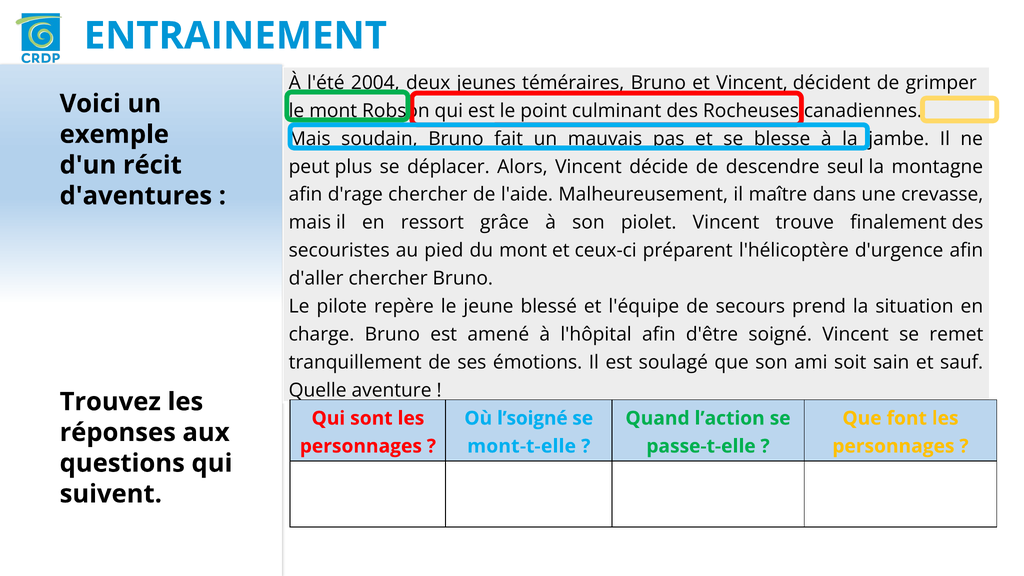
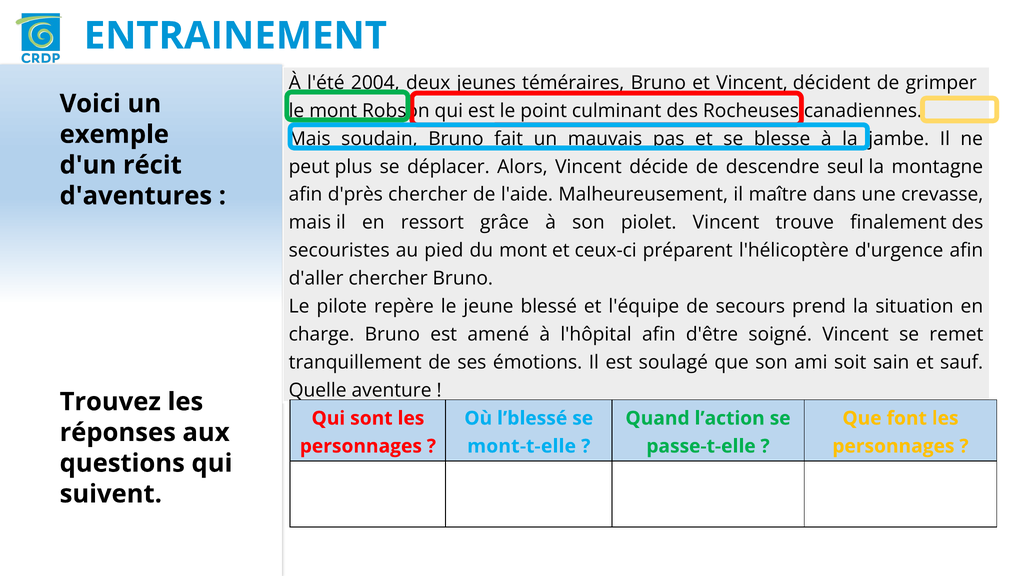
d'rage: d'rage -> d'près
l’soigné: l’soigné -> l’blessé
